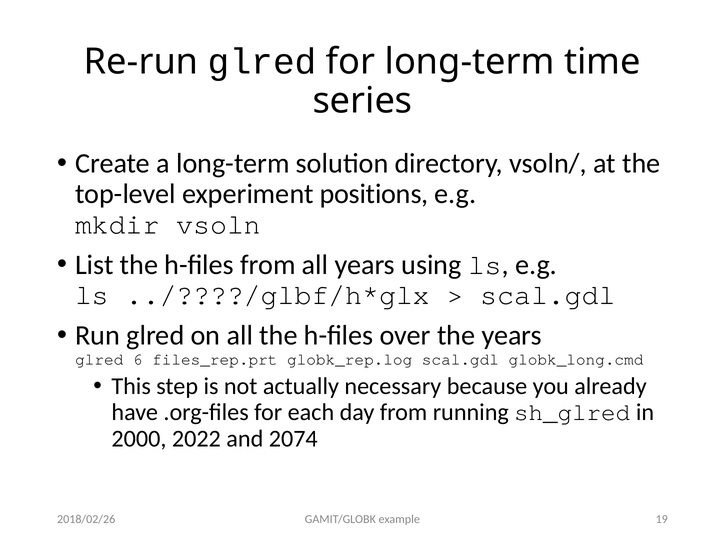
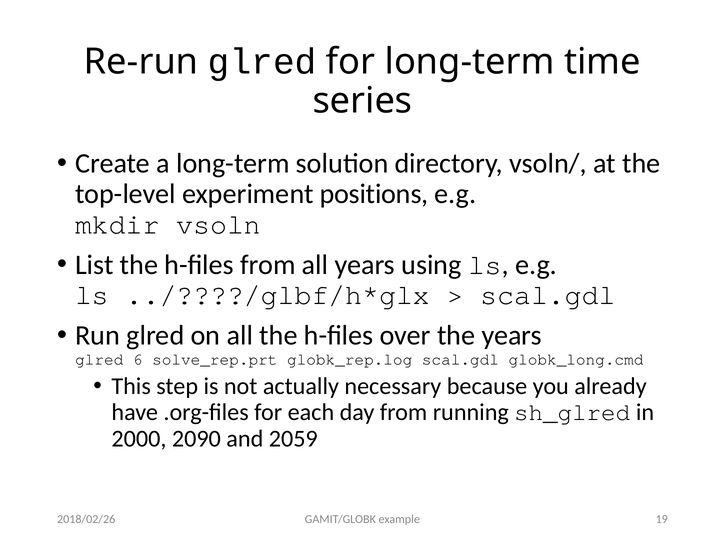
files_rep.prt: files_rep.prt -> solve_rep.prt
2022: 2022 -> 2090
2074: 2074 -> 2059
